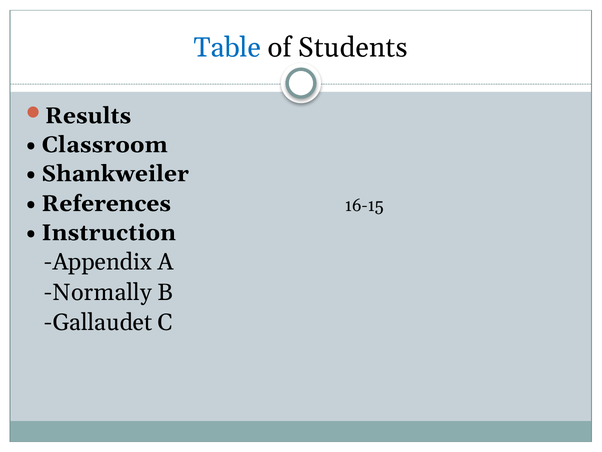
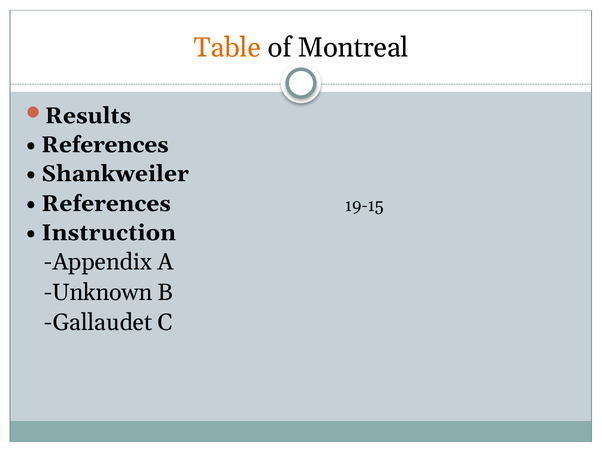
Table colour: blue -> orange
Students: Students -> Montreal
Classroom at (105, 145): Classroom -> References
16-15: 16-15 -> 19-15
Normally: Normally -> Unknown
